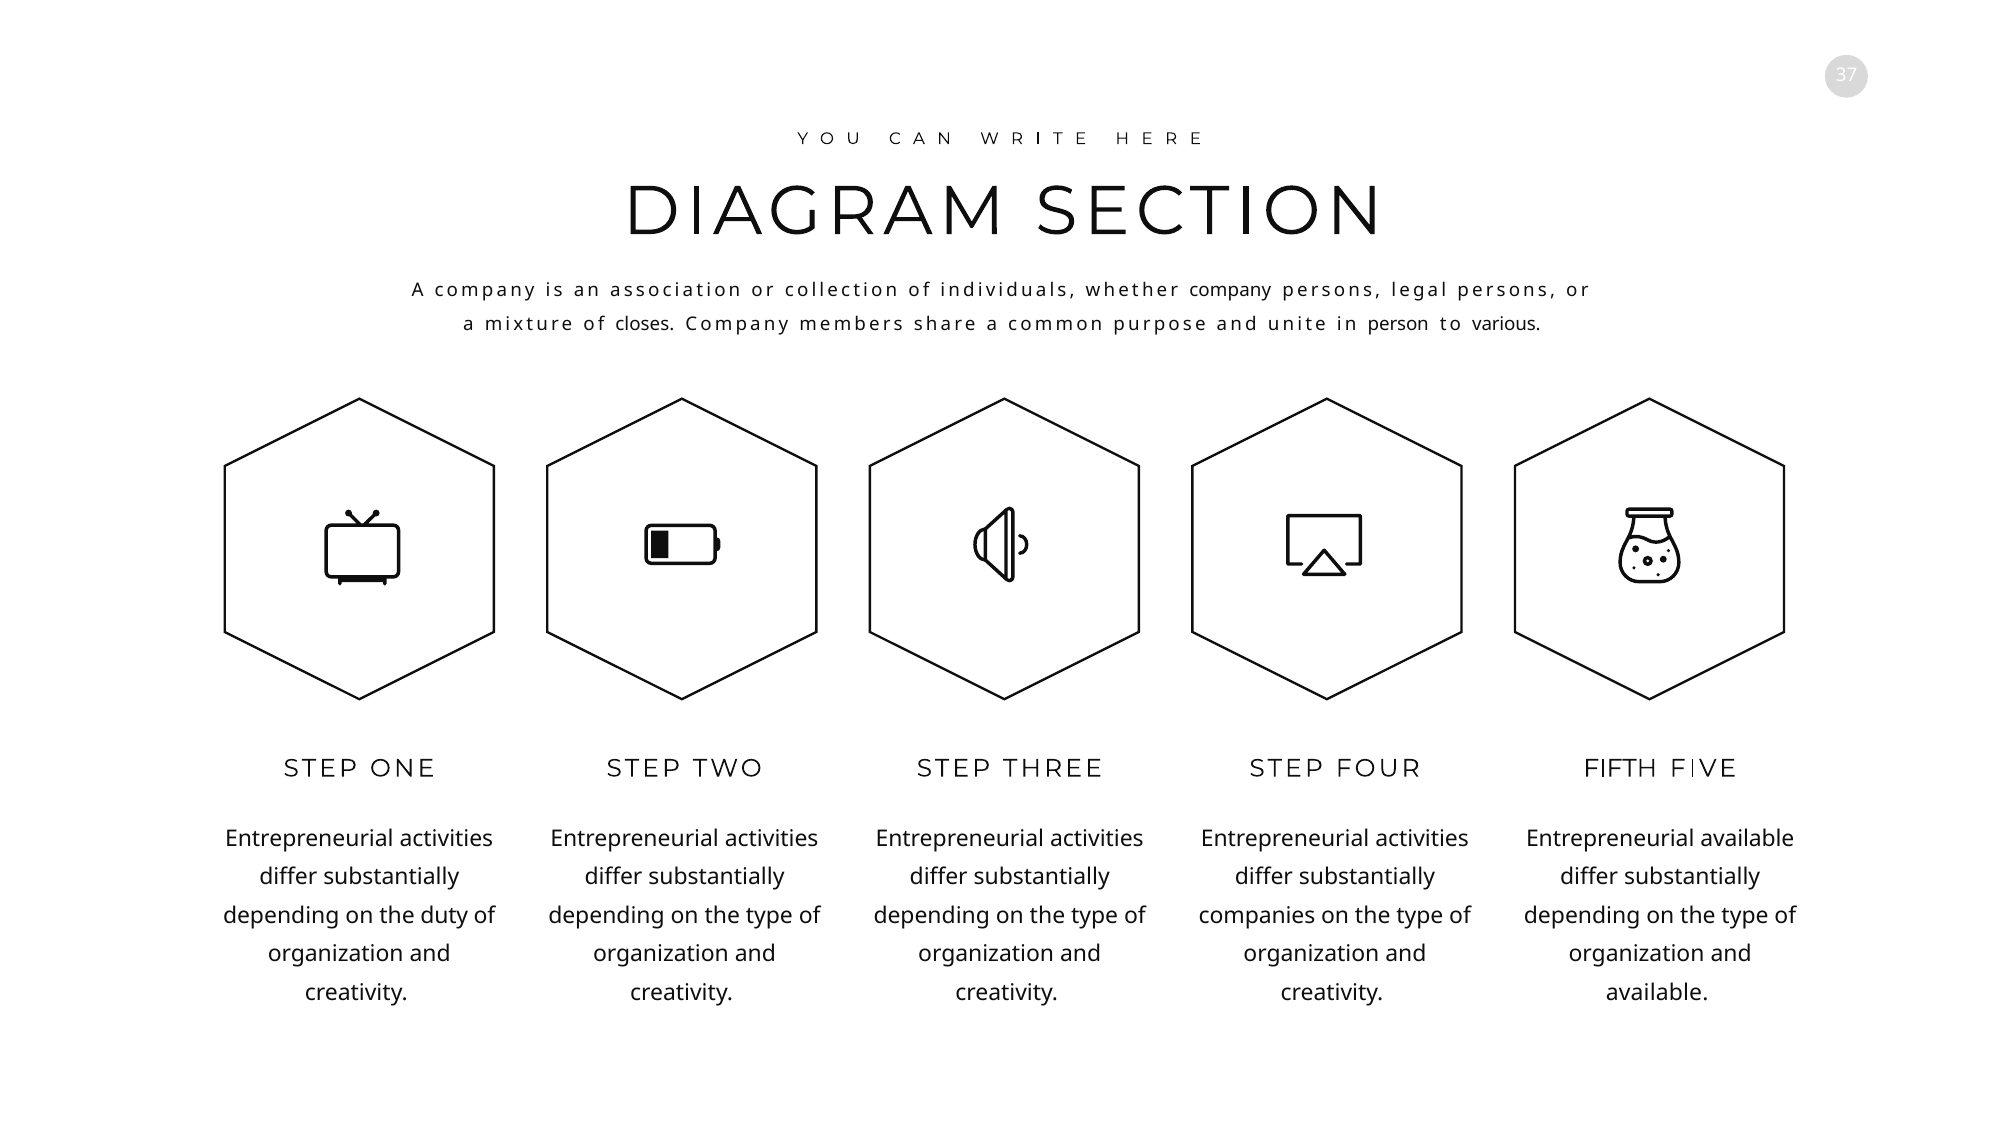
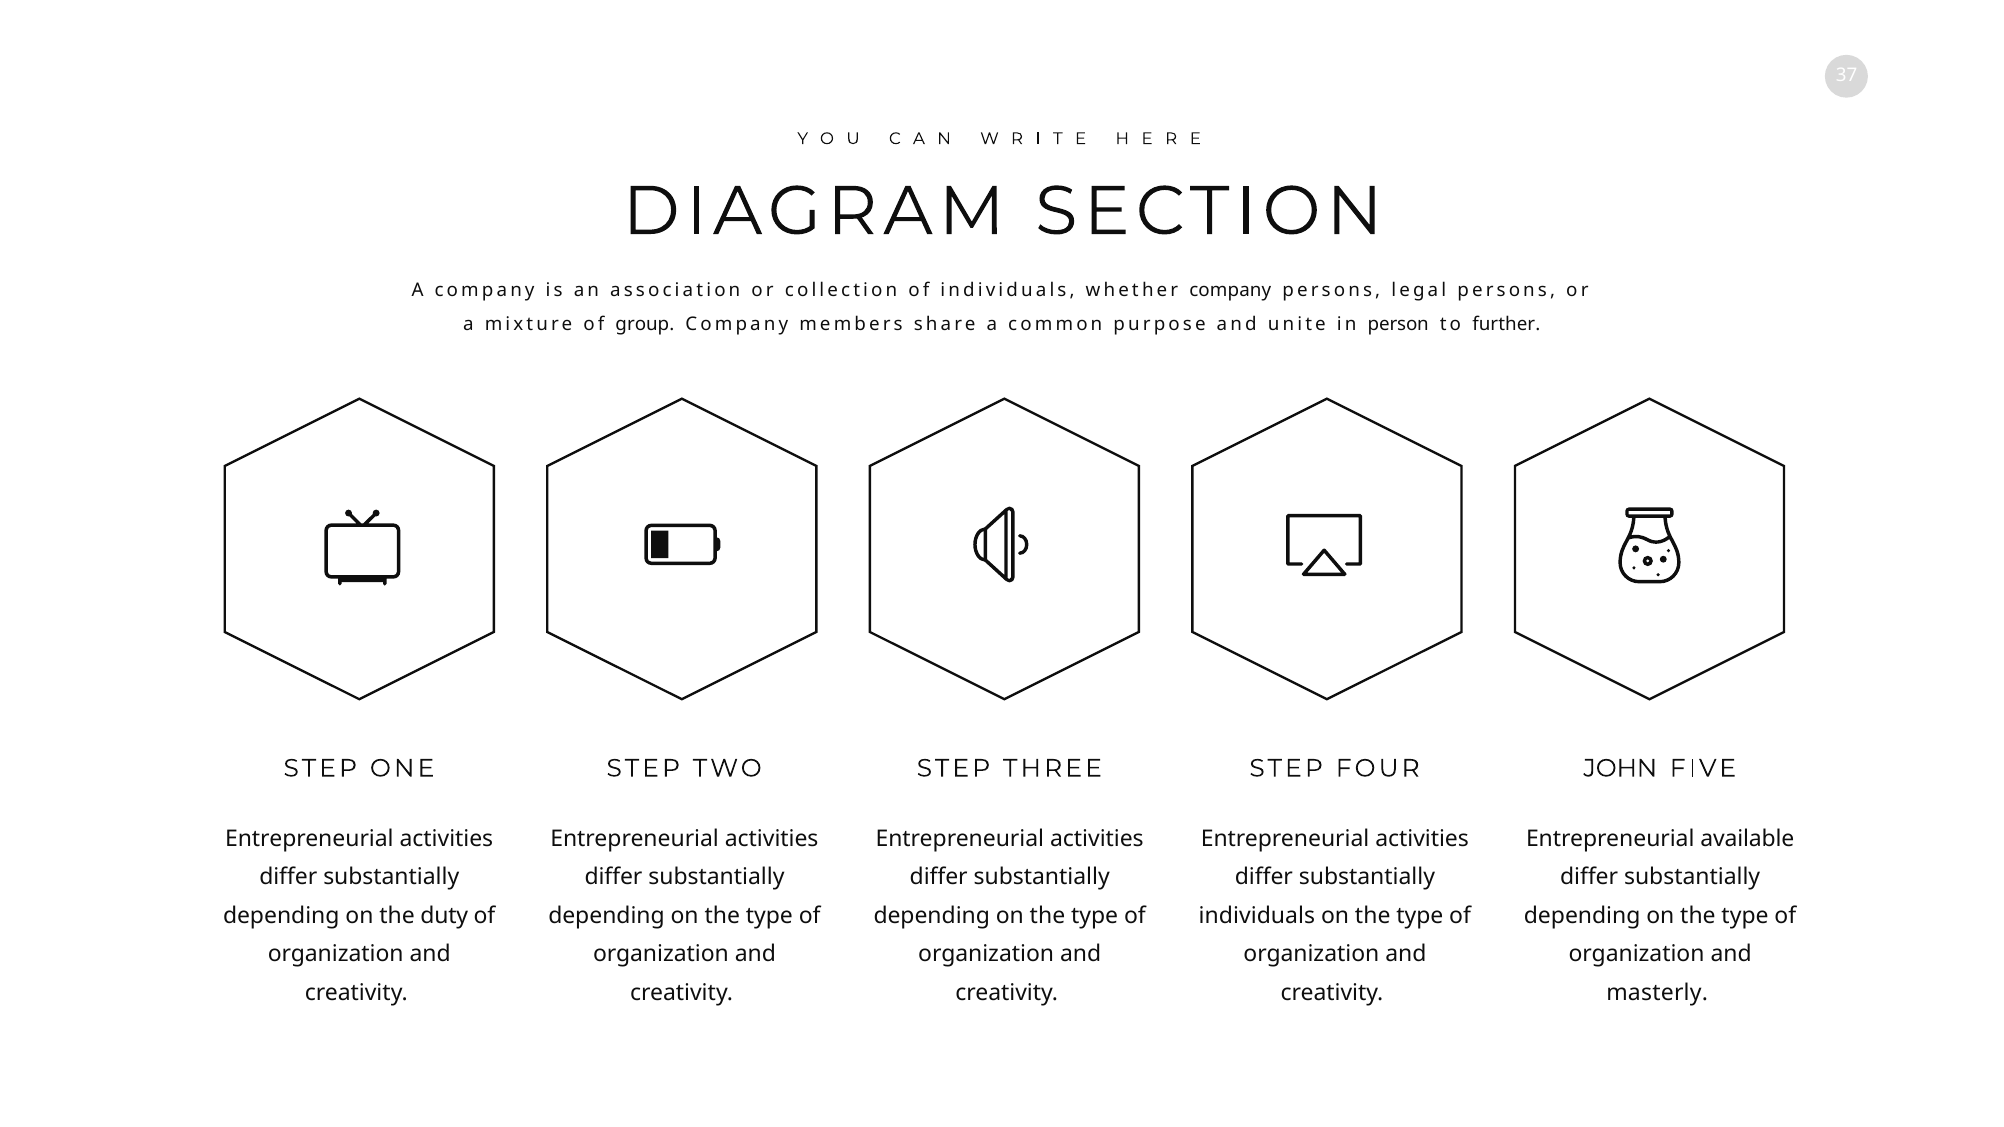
closes: closes -> group
various: various -> further
FIFTH: FIFTH -> JOHN
companies at (1257, 916): companies -> individuals
available at (1657, 993): available -> masterly
